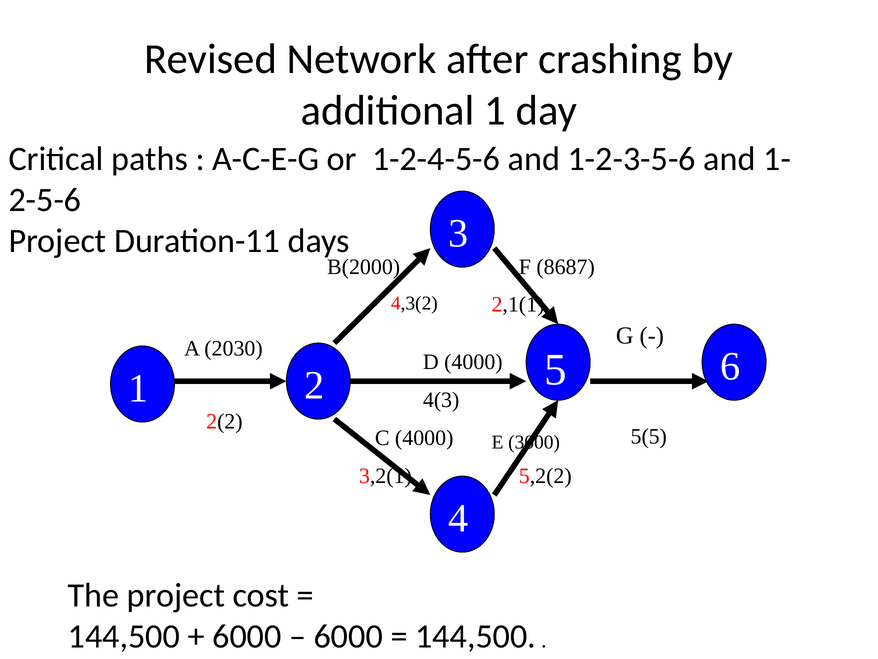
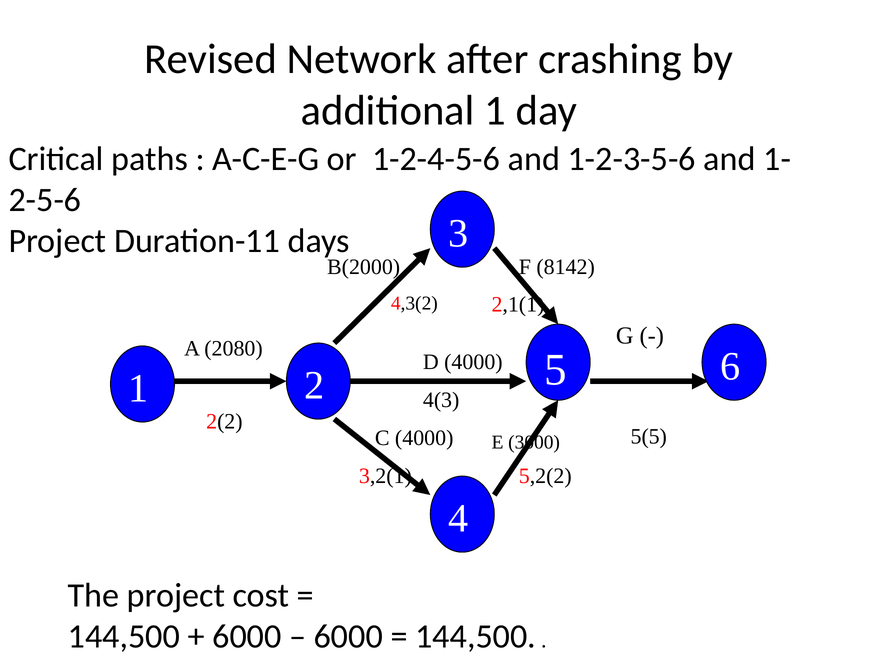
8687: 8687 -> 8142
2030: 2030 -> 2080
